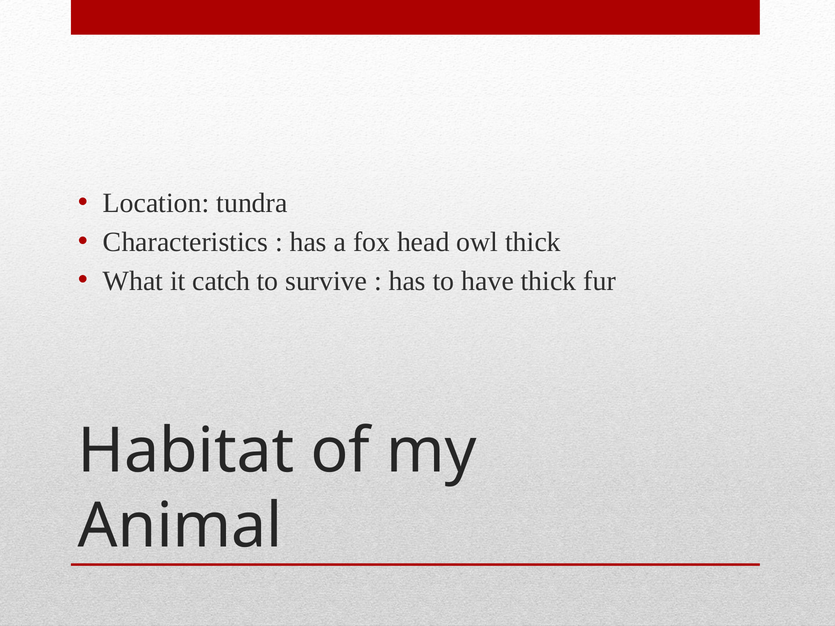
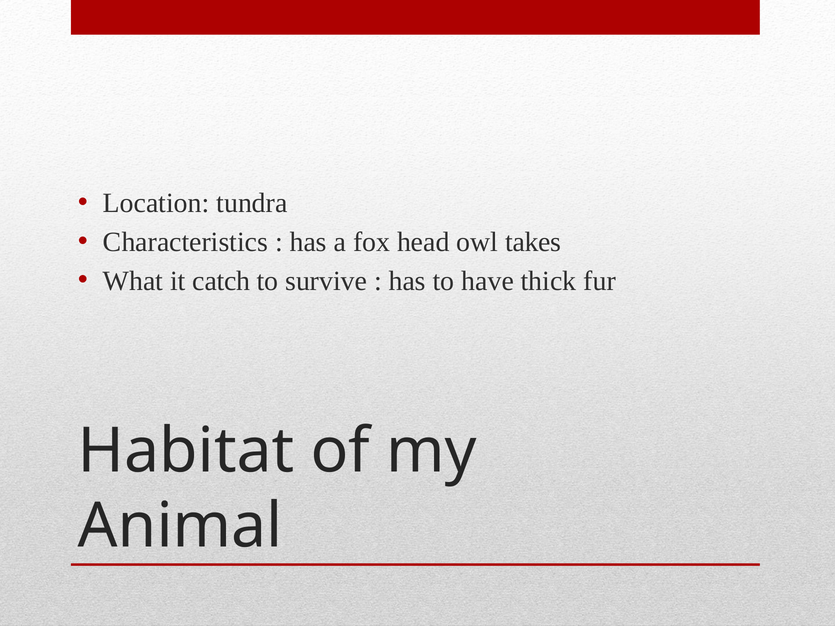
owl thick: thick -> takes
